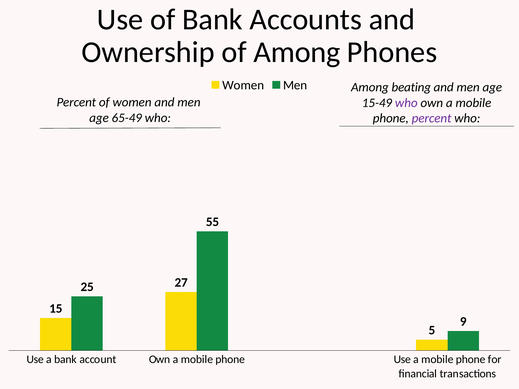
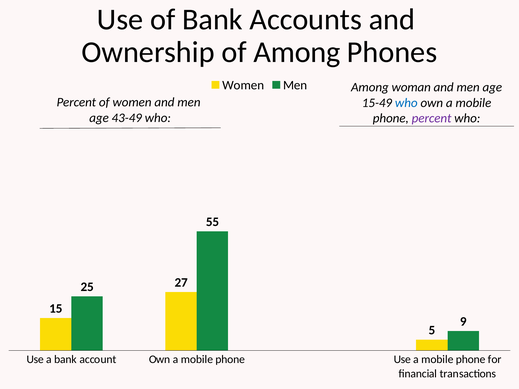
beating: beating -> woman
who at (406, 103) colour: purple -> blue
65-49: 65-49 -> 43-49
